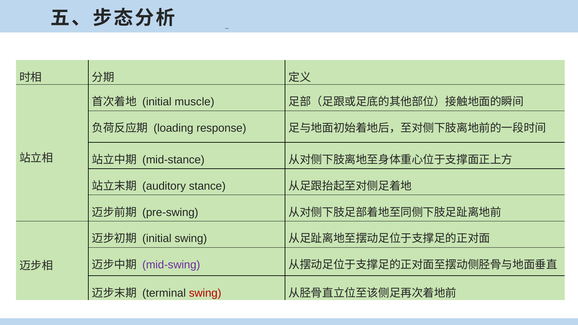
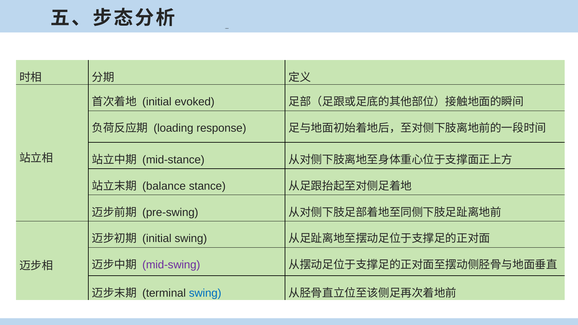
muscle: muscle -> evoked
auditory: auditory -> balance
swing at (205, 293) colour: red -> blue
